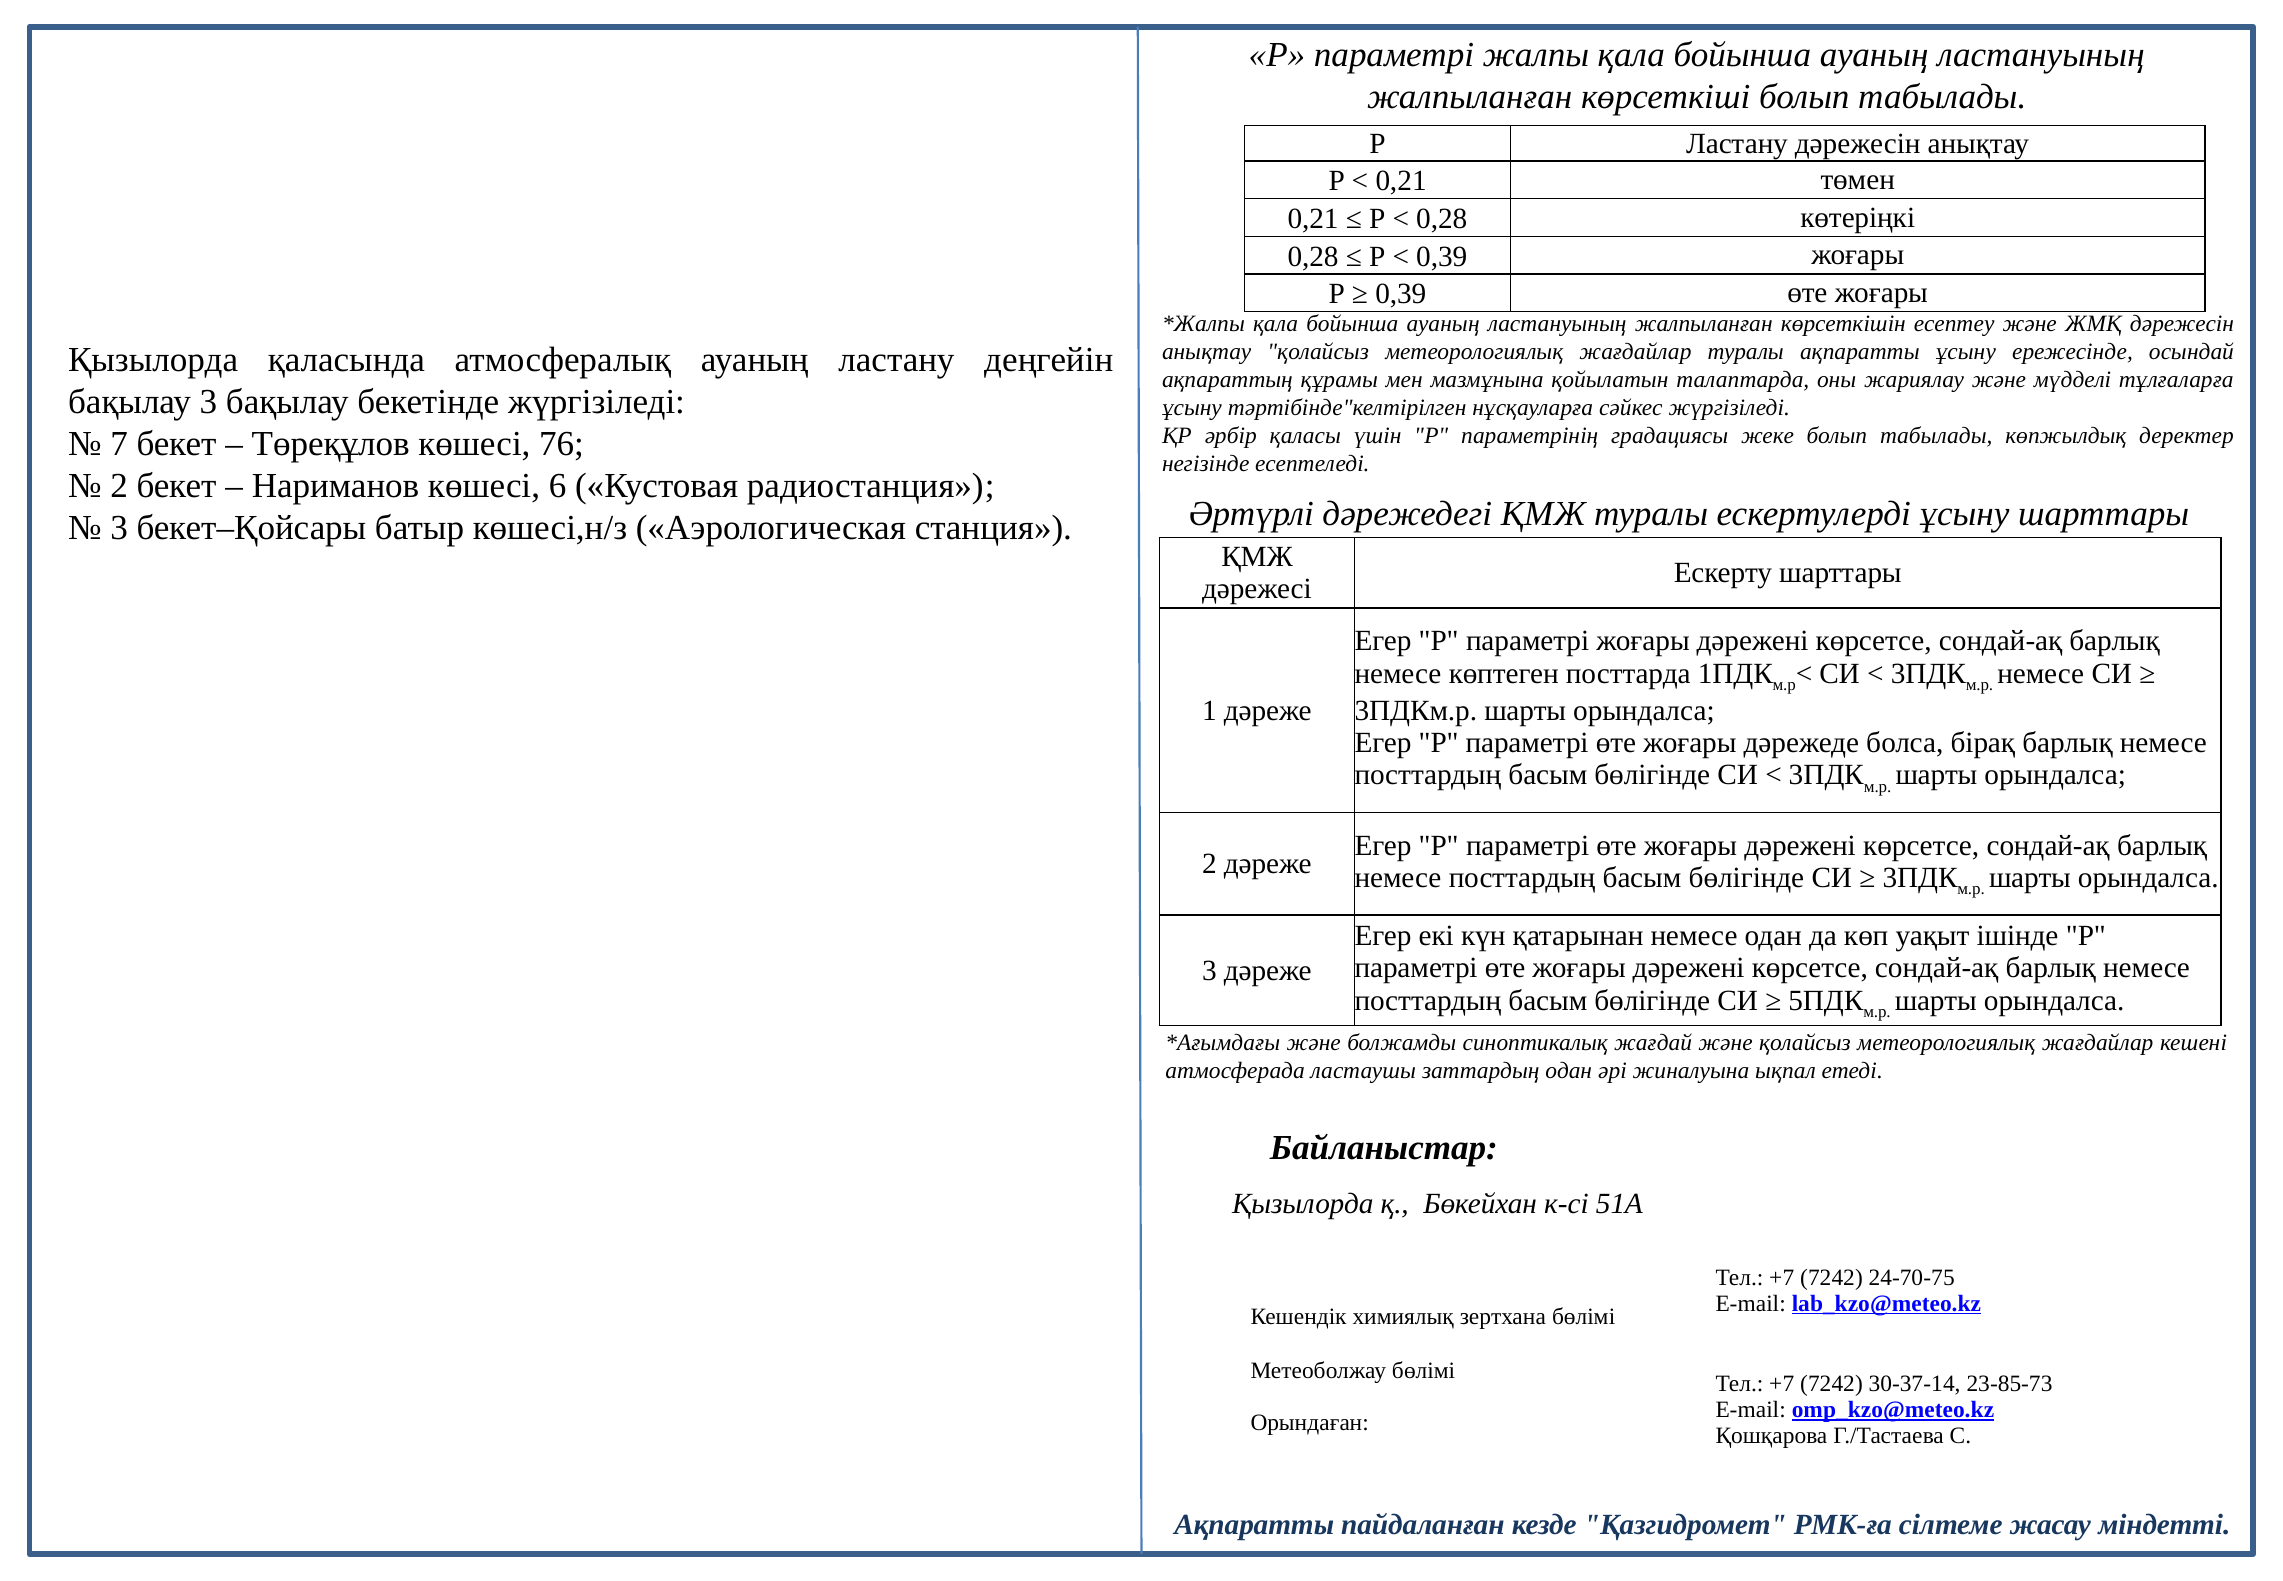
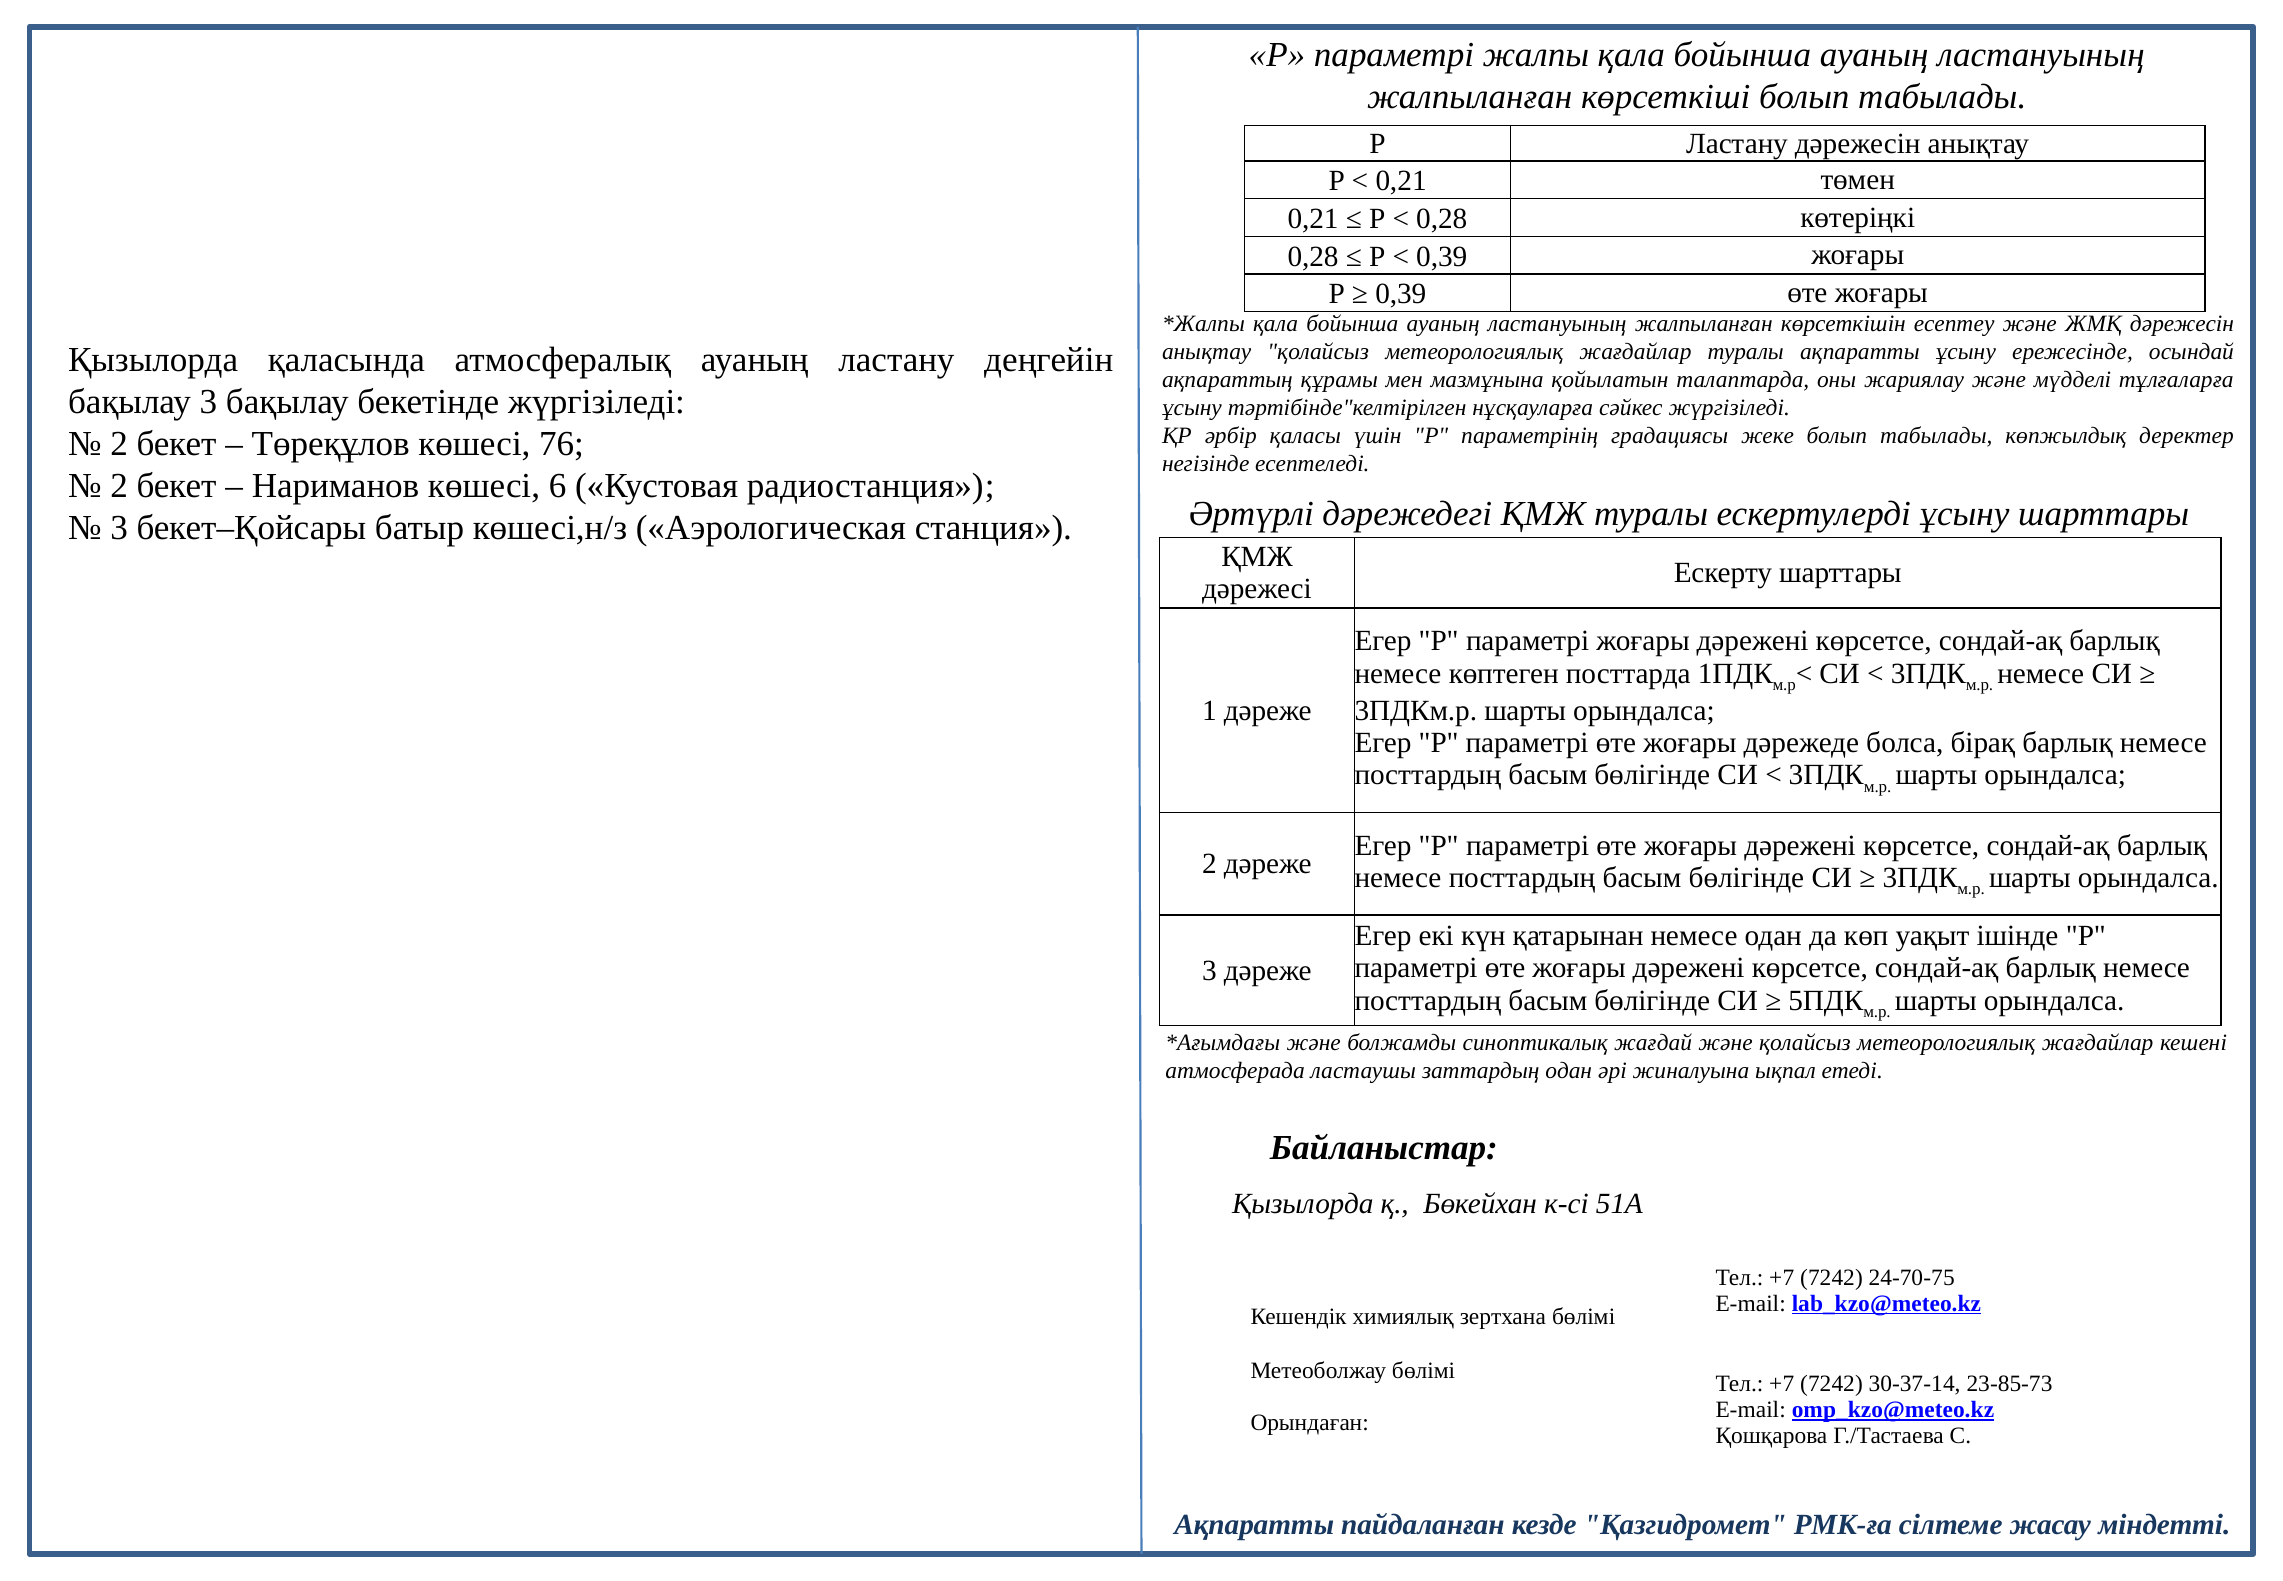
7 at (119, 444): 7 -> 2
